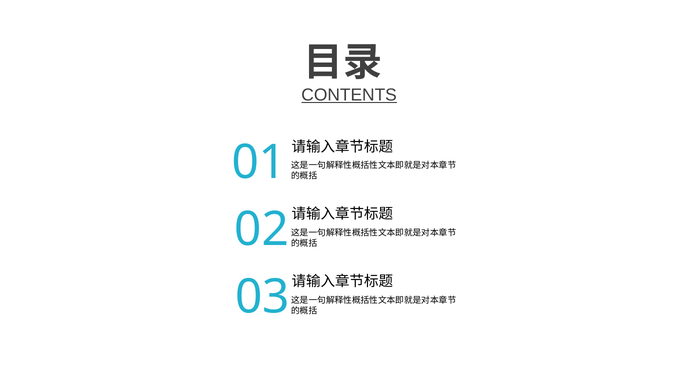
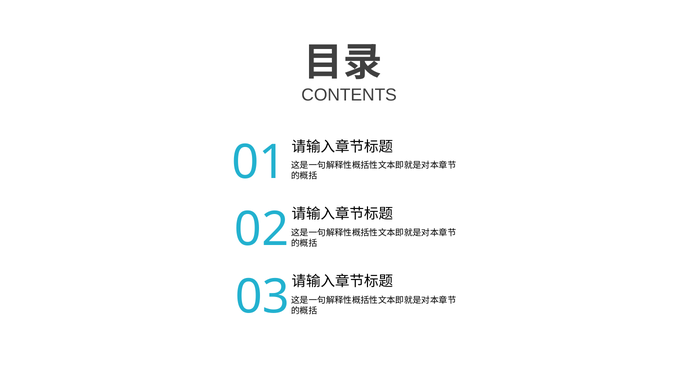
CONTENTS underline: present -> none
